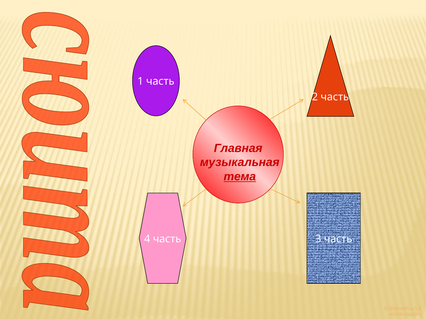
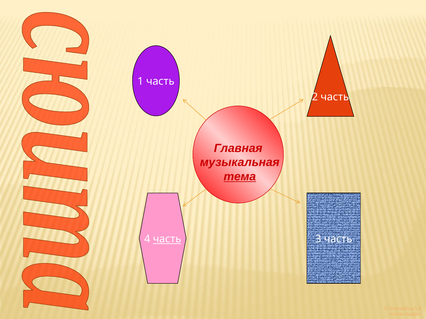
часть at (167, 239) underline: none -> present
